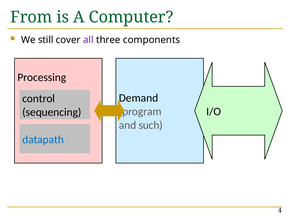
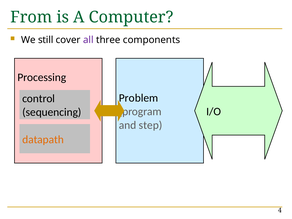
Demand: Demand -> Problem
such: such -> step
datapath colour: blue -> orange
